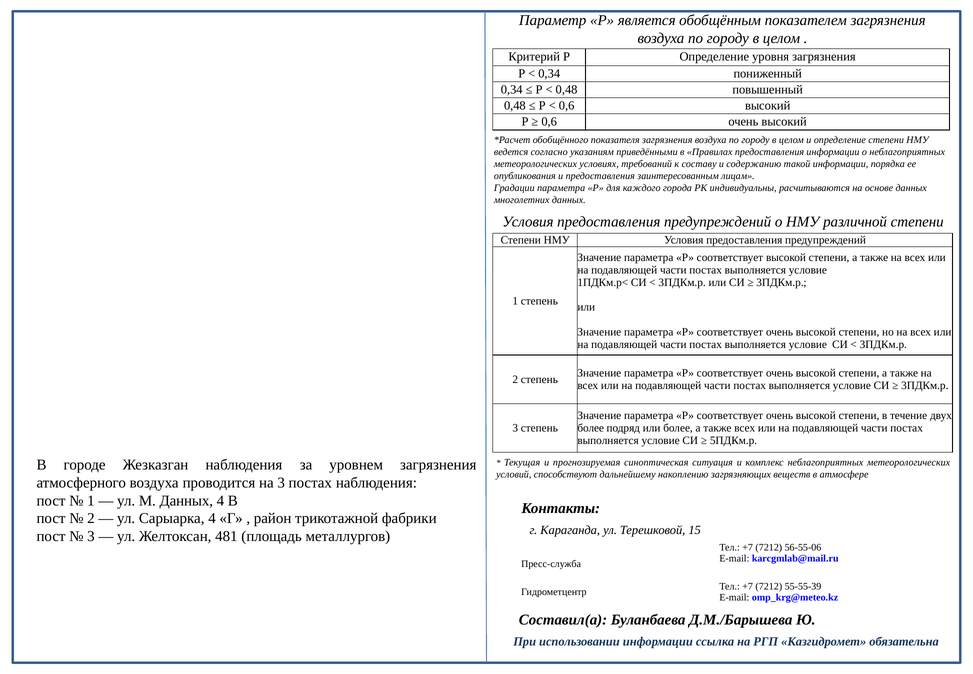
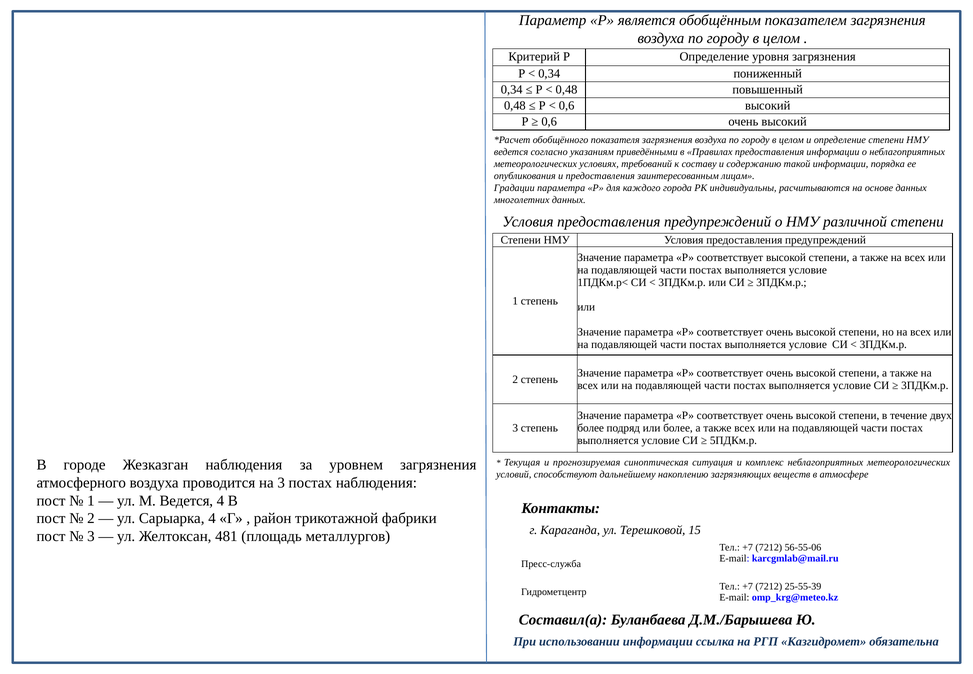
М Данных: Данных -> Ведется
55-55-39: 55-55-39 -> 25-55-39
